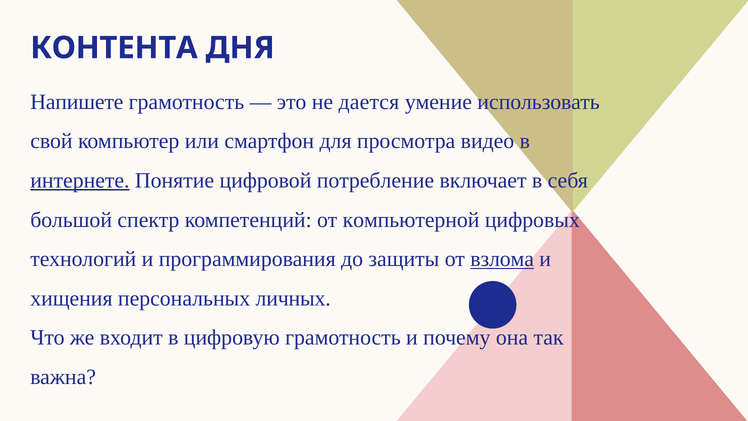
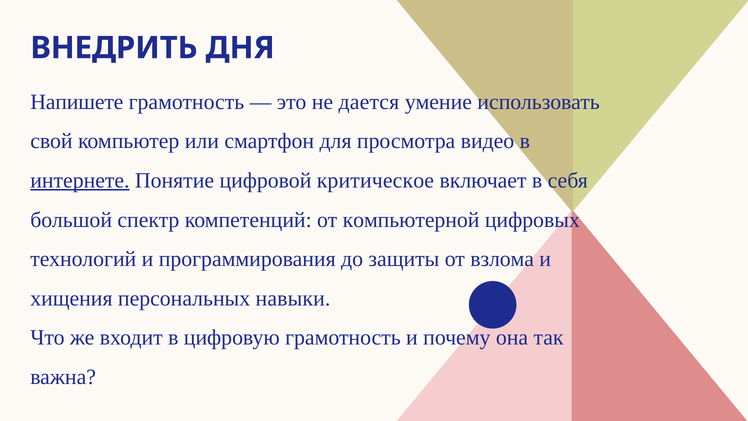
КОНТЕНТА: КОНТЕНТА -> ВНЕДРИТЬ
потребление: потребление -> критическое
взлома underline: present -> none
личных: личных -> навыки
